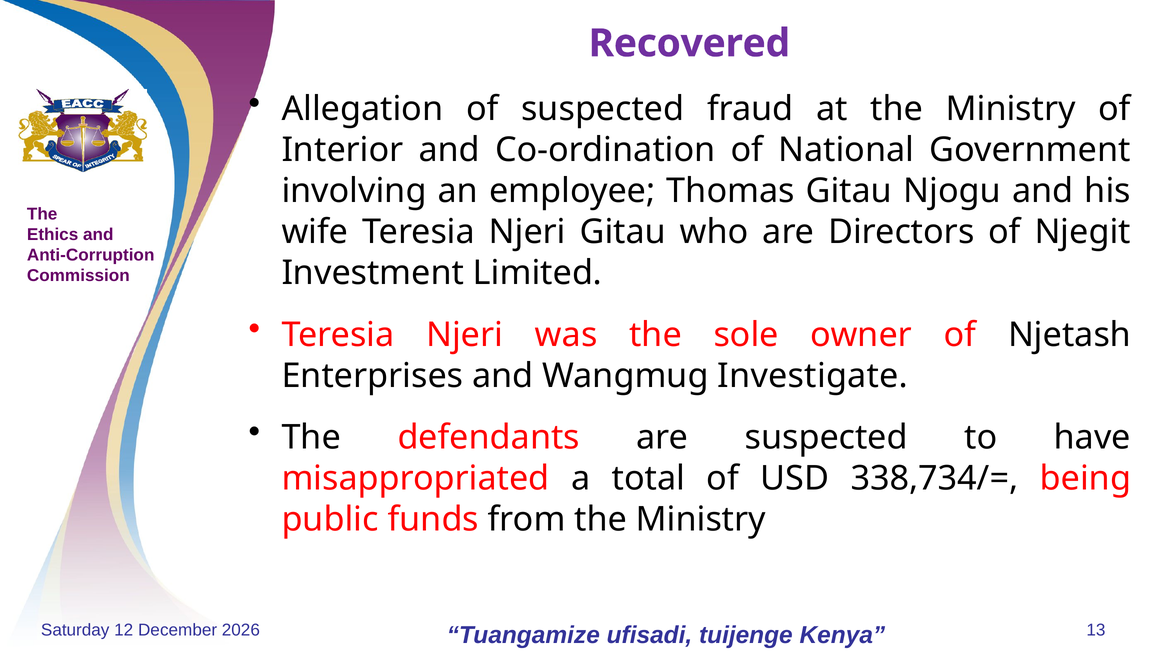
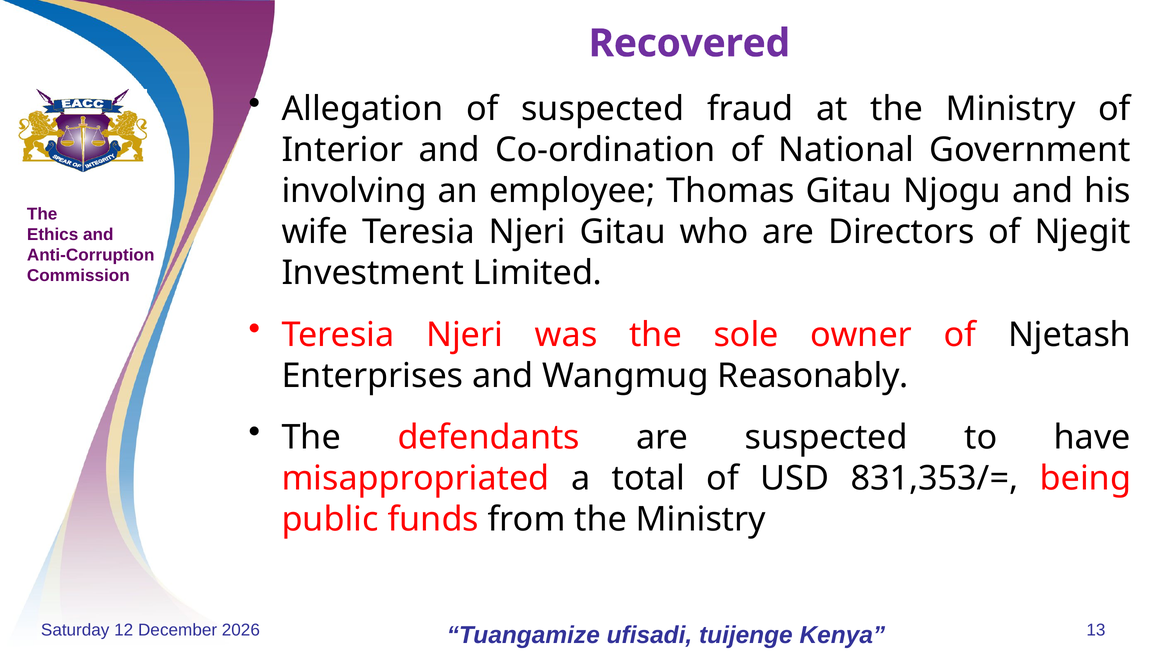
Investigate: Investigate -> Reasonably
338,734/=: 338,734/= -> 831,353/=
